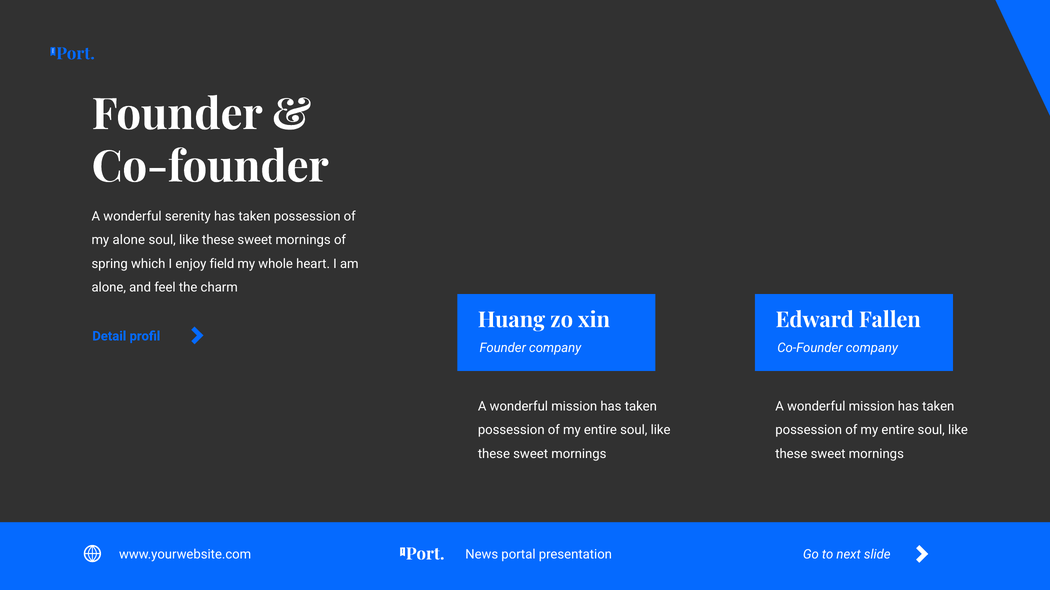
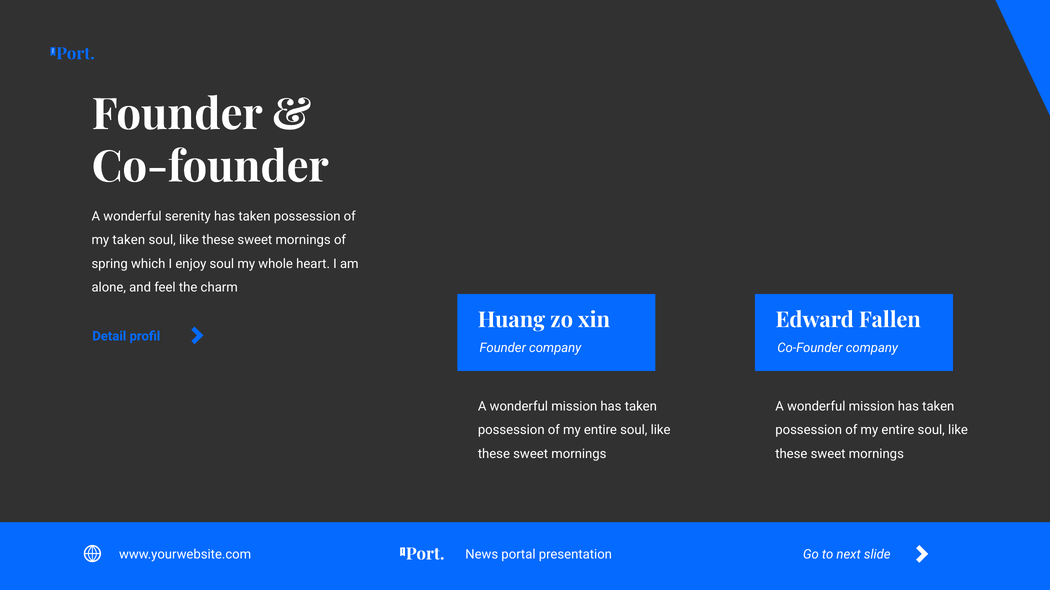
my alone: alone -> taken
enjoy field: field -> soul
